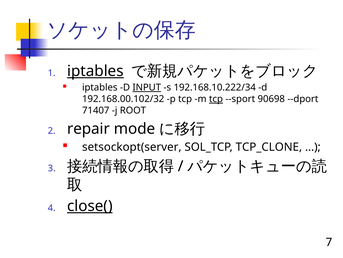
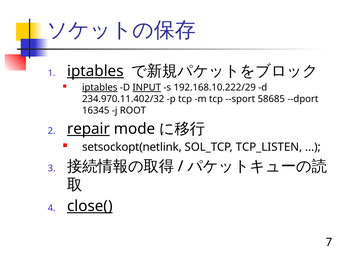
iptables at (100, 87) underline: none -> present
192.168.10.222/34: 192.168.10.222/34 -> 192.168.10.222/29
192.168.00.102/32: 192.168.00.102/32 -> 234.970.11.402/32
tcp at (216, 99) underline: present -> none
90698: 90698 -> 58685
71407: 71407 -> 16345
repair underline: none -> present
setsockopt(server: setsockopt(server -> setsockopt(netlink
TCP_CLONE: TCP_CLONE -> TCP_LISTEN
